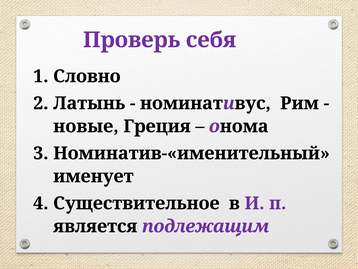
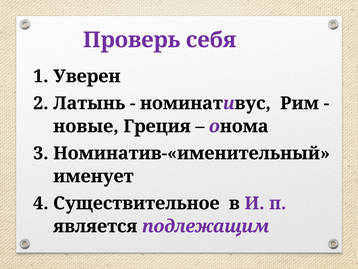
Словно: Словно -> Уверен
